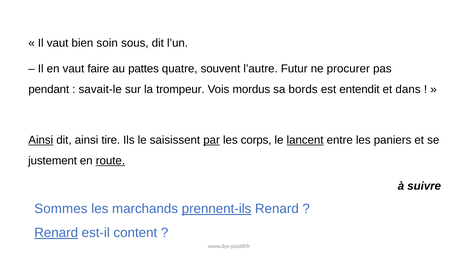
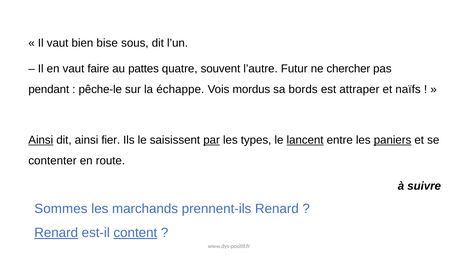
soin: soin -> bise
procurer: procurer -> chercher
savait-le: savait-le -> pêche-le
trompeur: trompeur -> échappe
entendit: entendit -> attraper
dans: dans -> naïfs
tire: tire -> fier
corps: corps -> types
paniers underline: none -> present
justement: justement -> contenter
route underline: present -> none
prennent-ils underline: present -> none
content underline: none -> present
